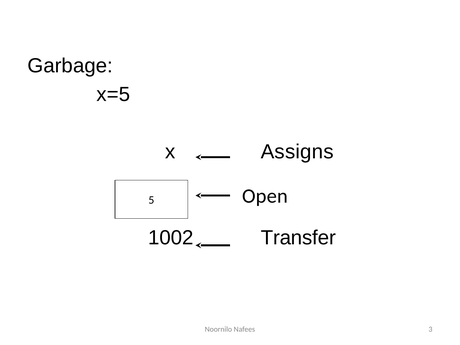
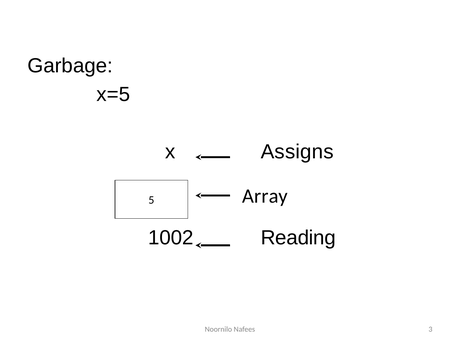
Open: Open -> Array
Transfer: Transfer -> Reading
